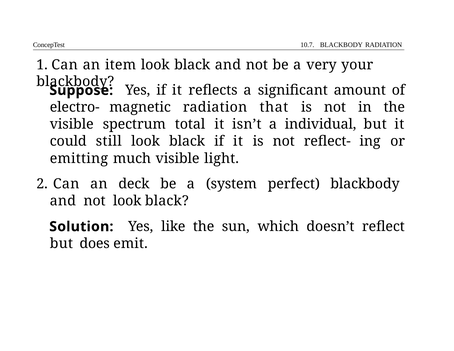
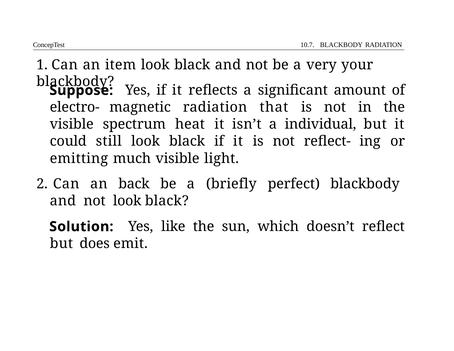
total: total -> heat
deck: deck -> back
system: system -> briefly
